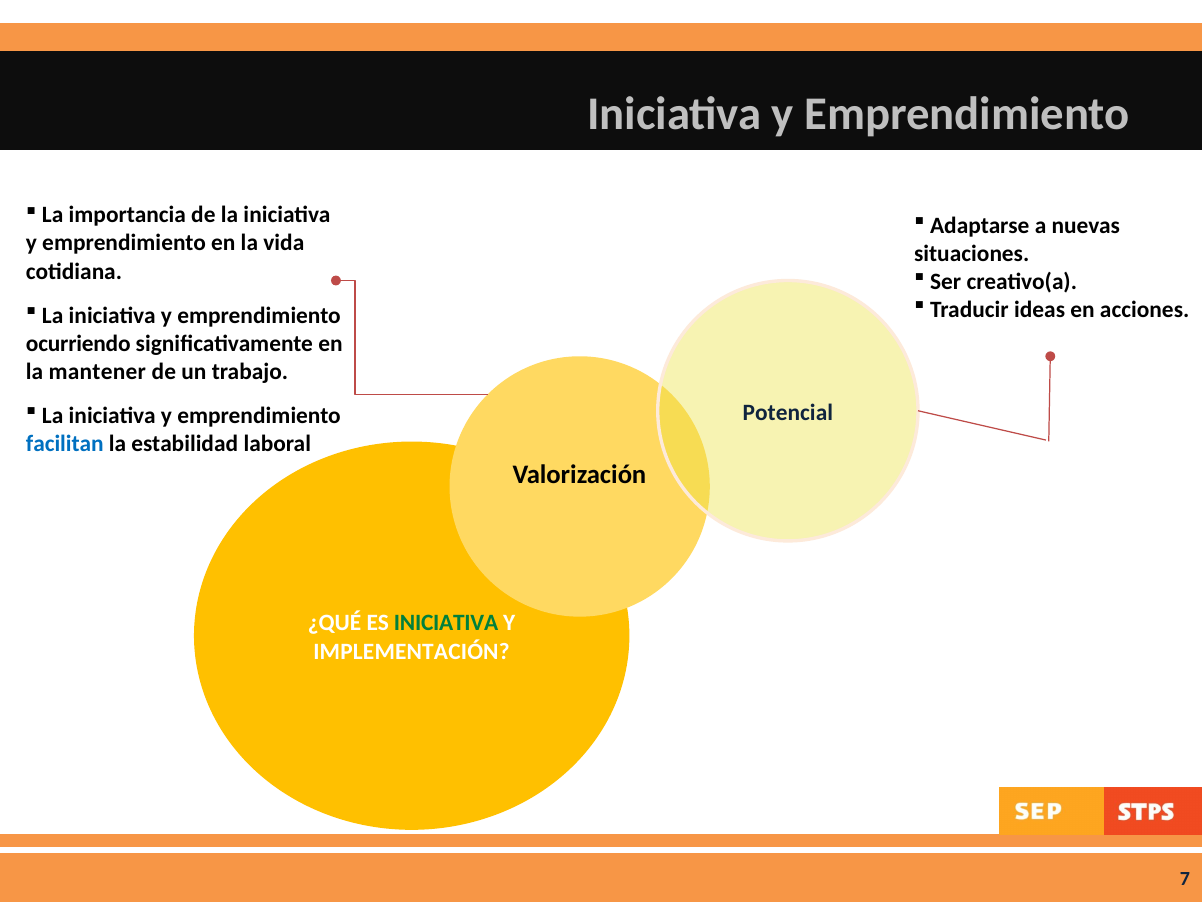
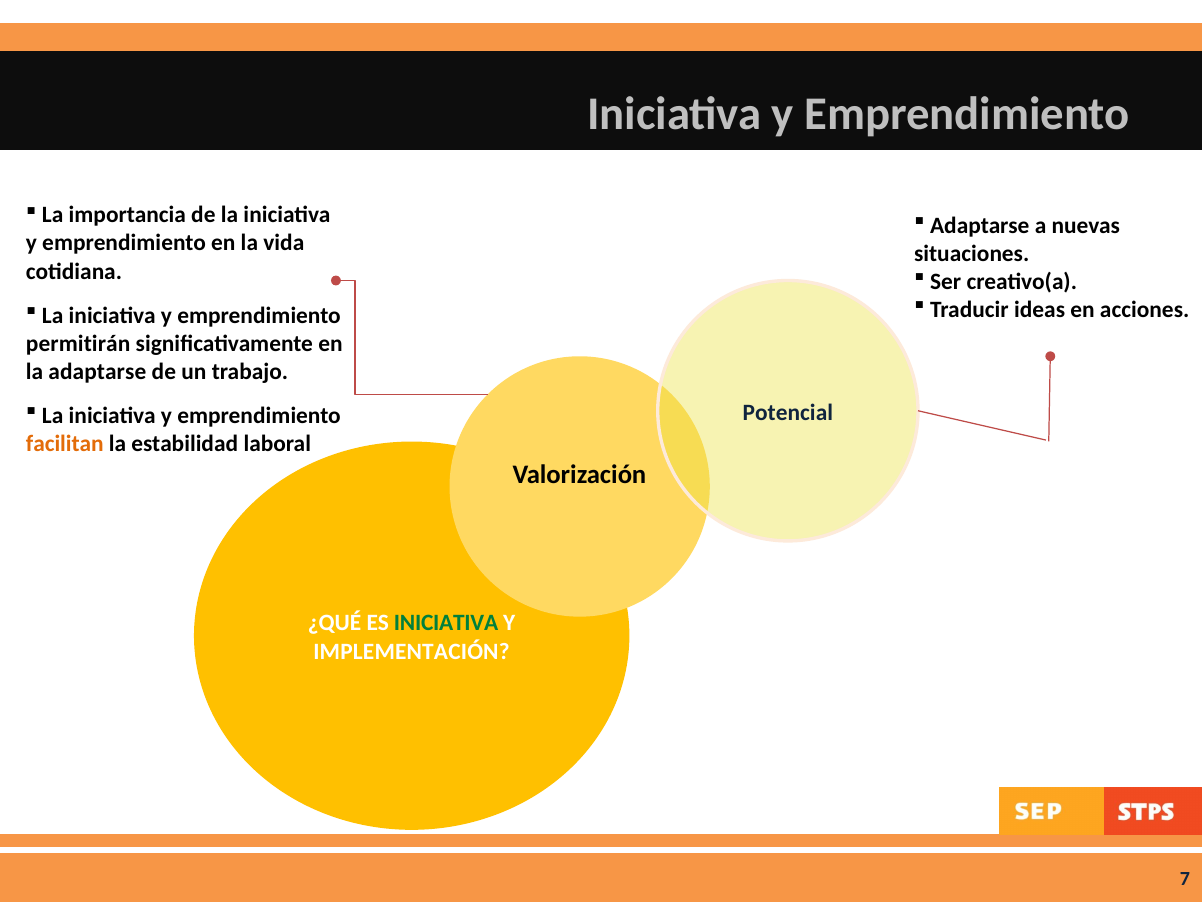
ocurriendo: ocurriendo -> permitirán
la mantener: mantener -> adaptarse
facilitan colour: blue -> orange
